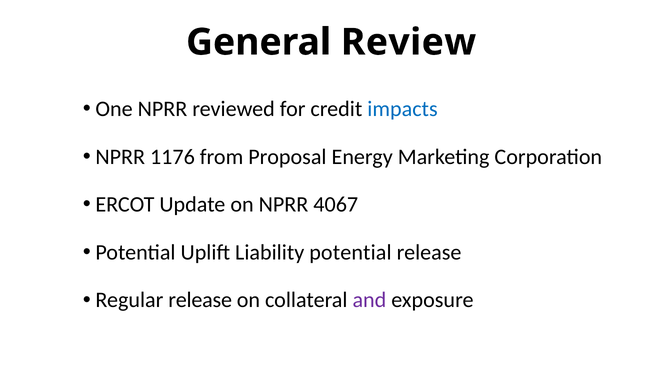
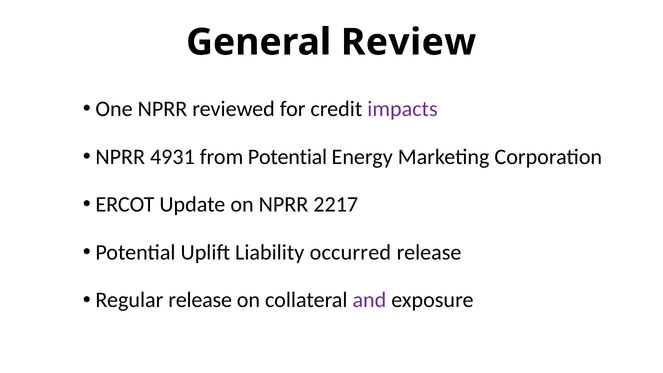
impacts colour: blue -> purple
1176: 1176 -> 4931
from Proposal: Proposal -> Potential
4067: 4067 -> 2217
Liability potential: potential -> occurred
